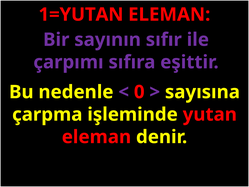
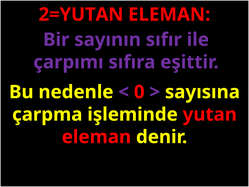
1=YUTAN: 1=YUTAN -> 2=YUTAN
